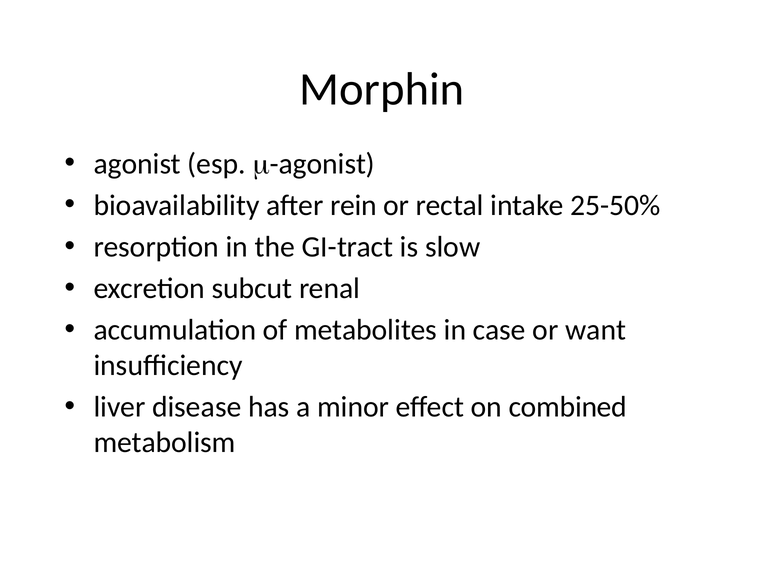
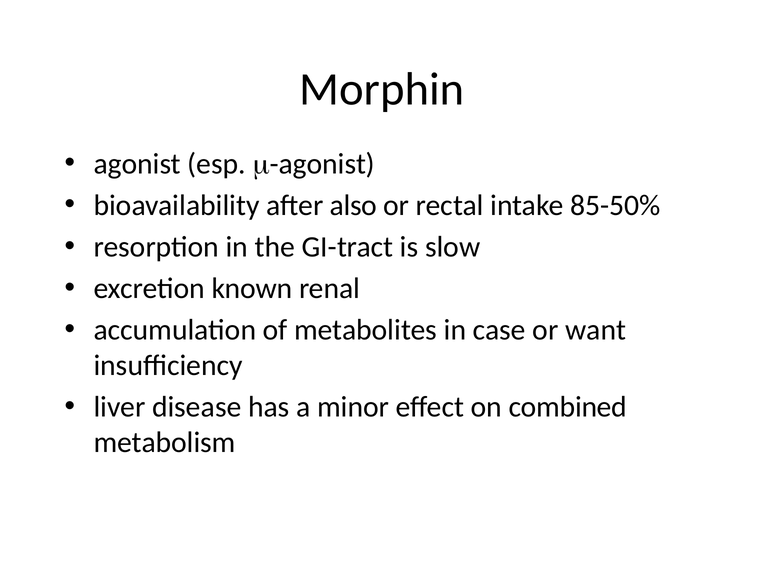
rein: rein -> also
25-50%: 25-50% -> 85-50%
subcut: subcut -> known
